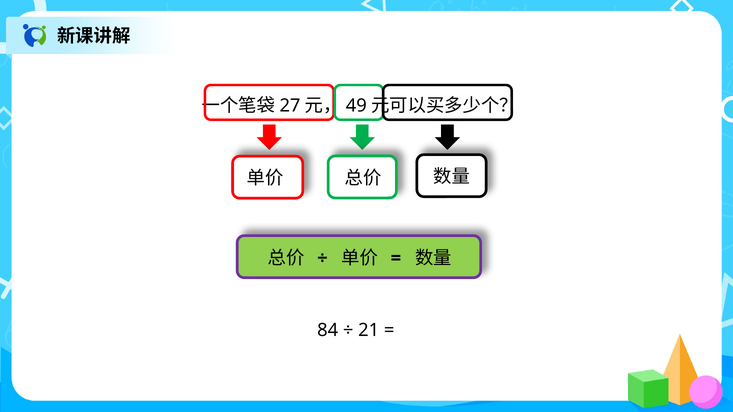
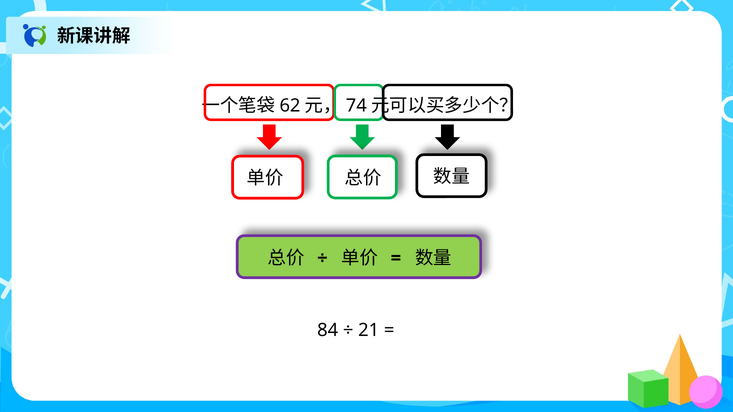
27: 27 -> 62
49: 49 -> 74
